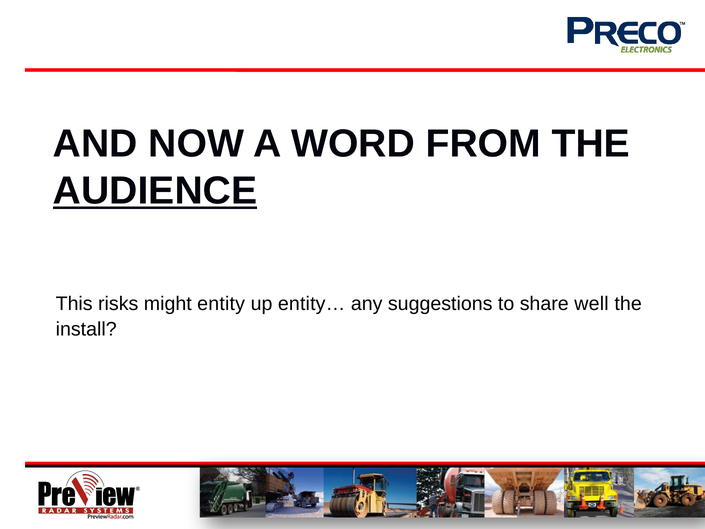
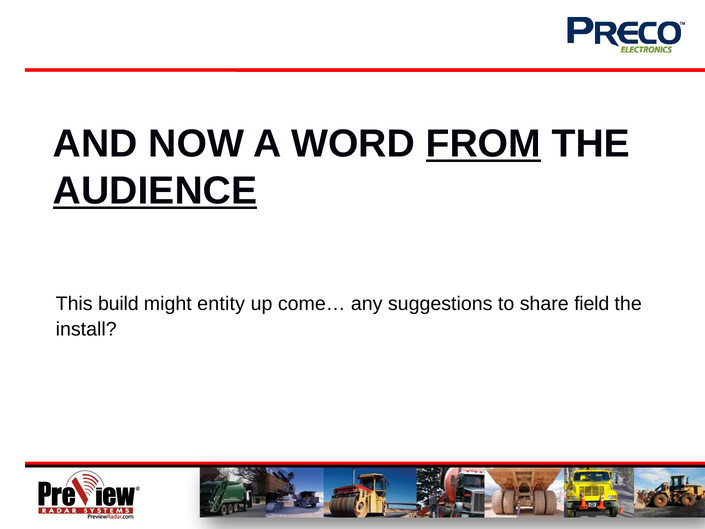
FROM underline: none -> present
risks: risks -> build
entity…: entity… -> come…
well: well -> field
